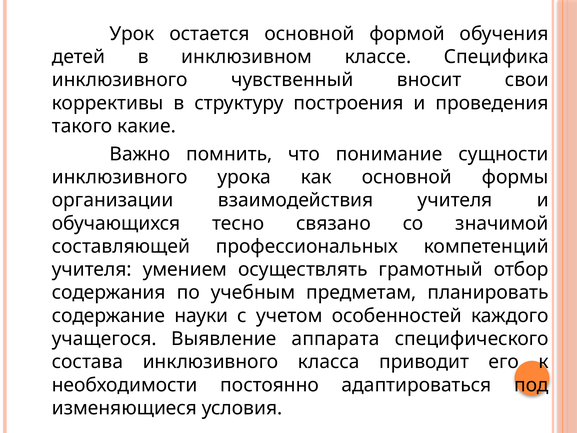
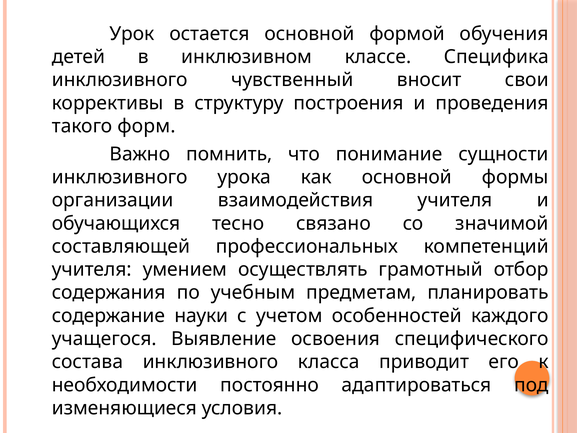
какие: какие -> форм
аппарата: аппарата -> освоения
